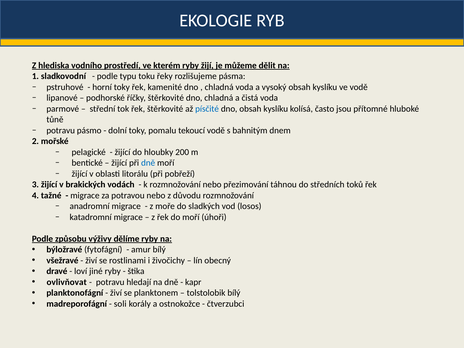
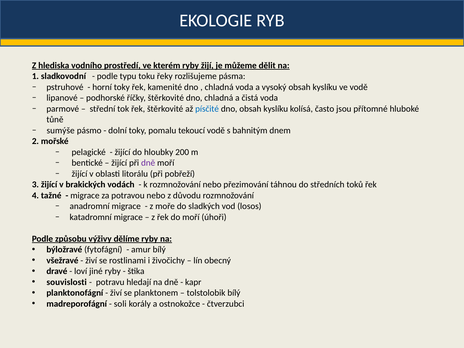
potravu at (61, 130): potravu -> sumýše
dně at (148, 163) colour: blue -> purple
ovlivňovat: ovlivňovat -> souvislosti
